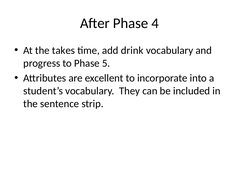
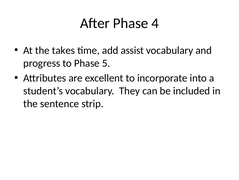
drink: drink -> assist
